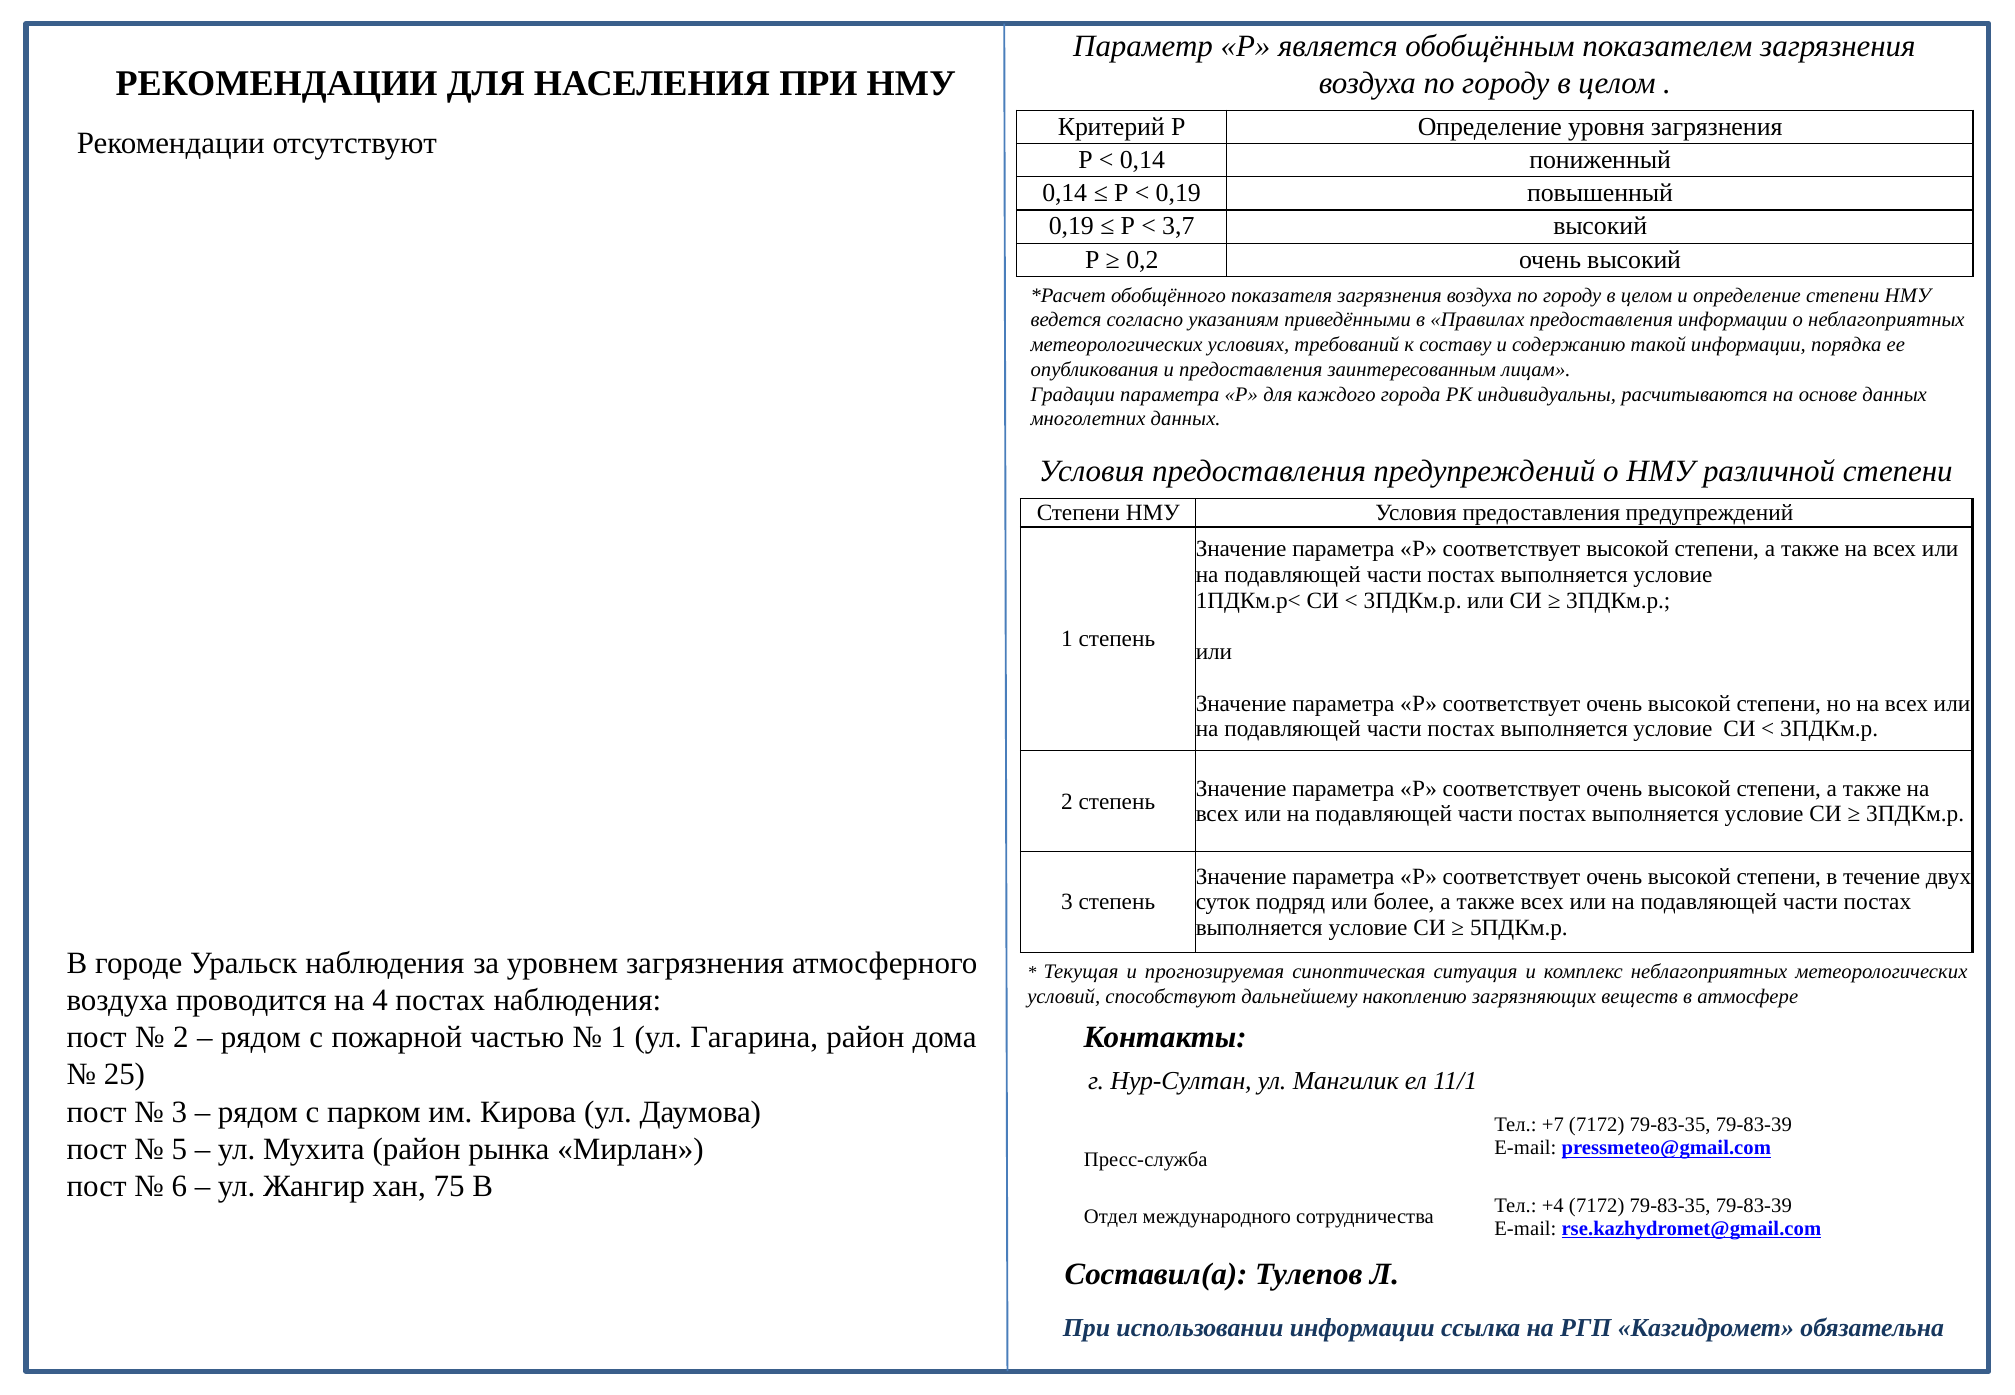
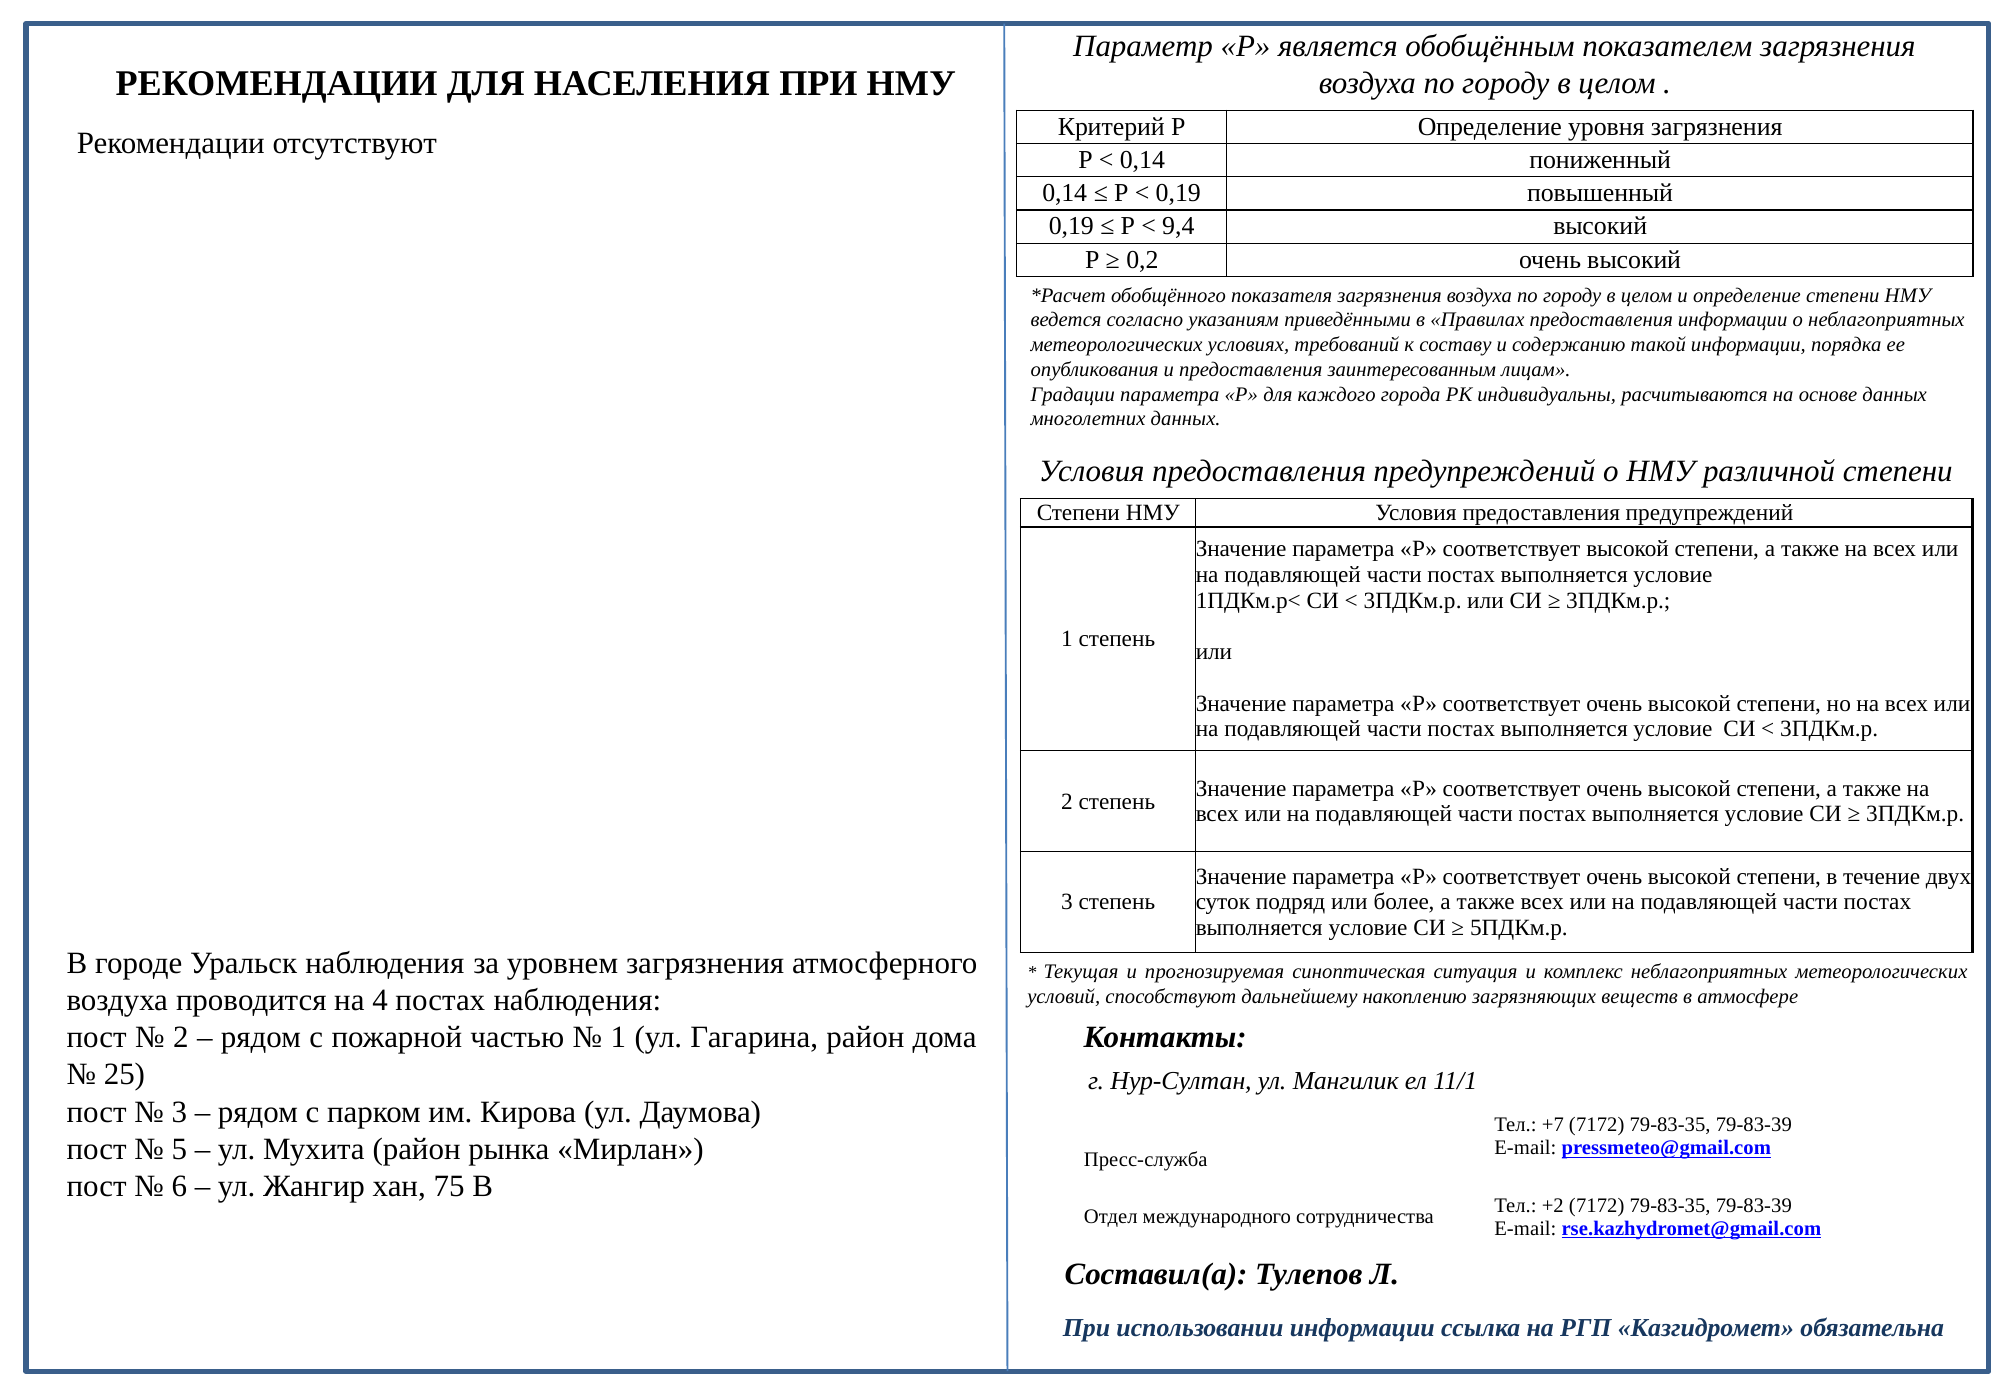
3,7: 3,7 -> 9,4
+4: +4 -> +2
